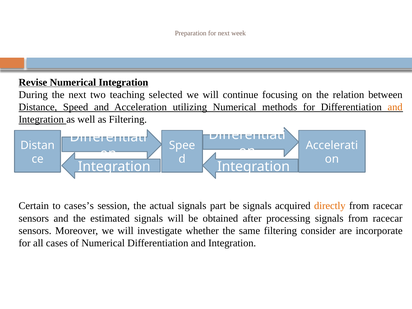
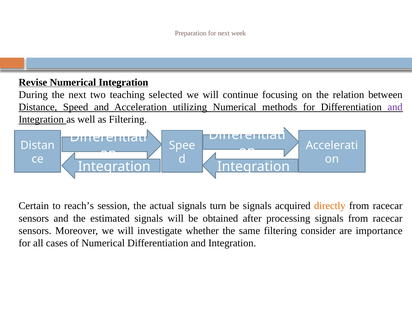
and at (395, 107) colour: orange -> purple
cases’s: cases’s -> reach’s
part: part -> turn
incorporate: incorporate -> importance
